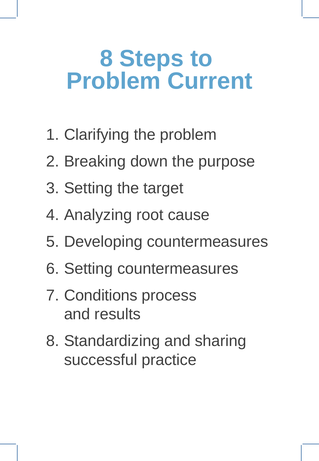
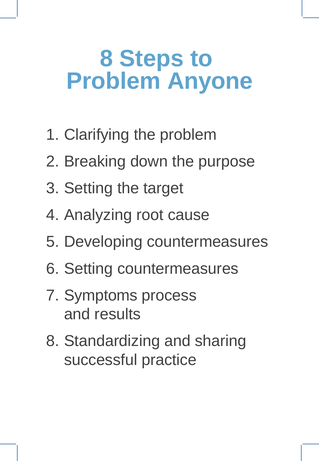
Current: Current -> Anyone
Conditions: Conditions -> Symptoms
